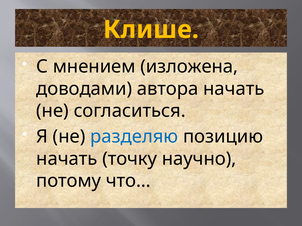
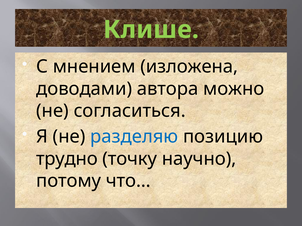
Клише colour: yellow -> light green
автора начать: начать -> можно
начать at (67, 159): начать -> трудно
